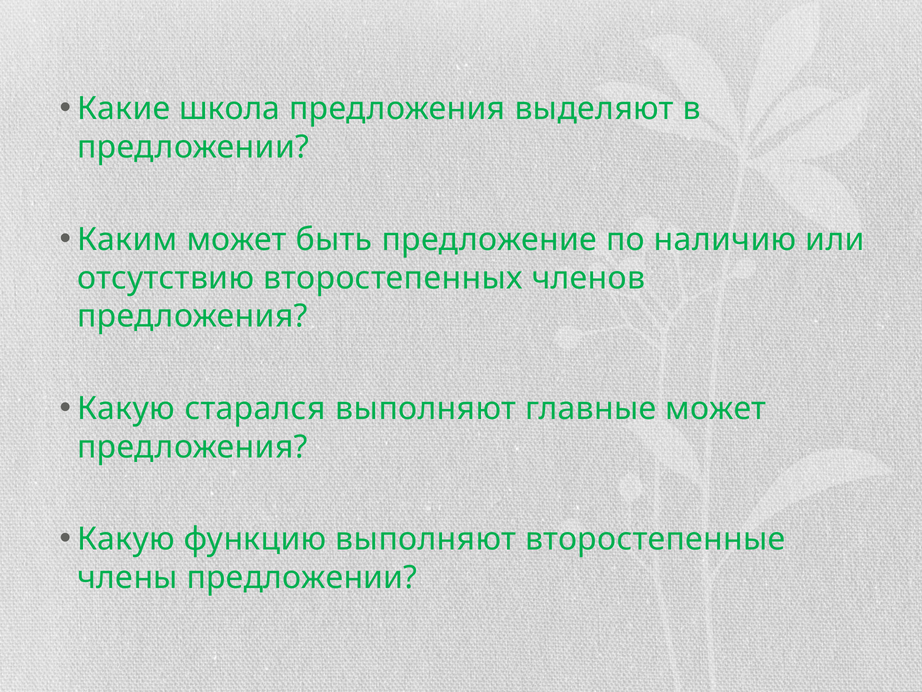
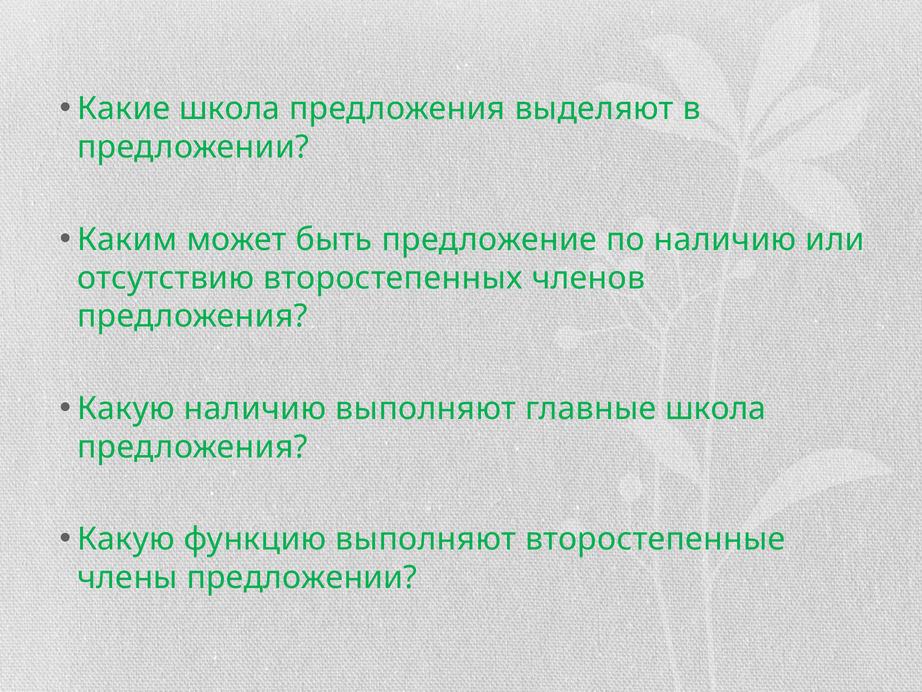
Какую старался: старался -> наличию
главные может: может -> школа
